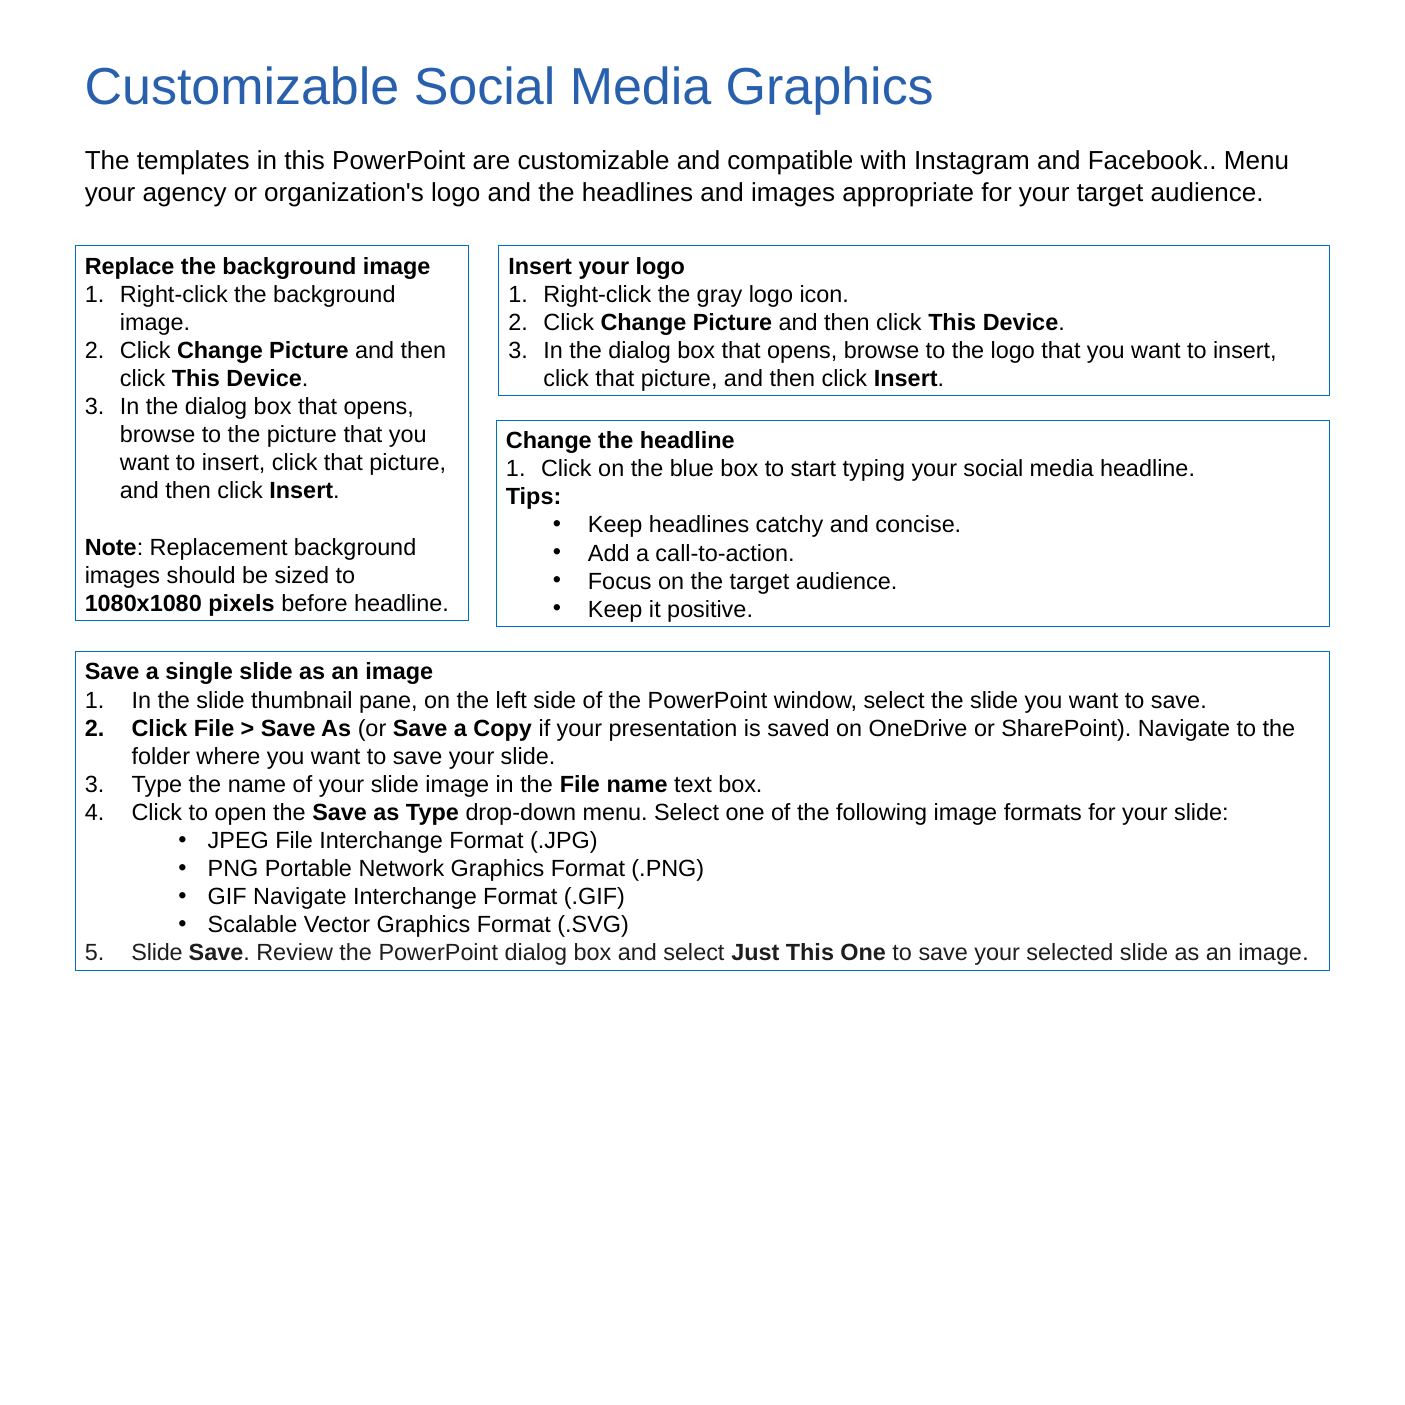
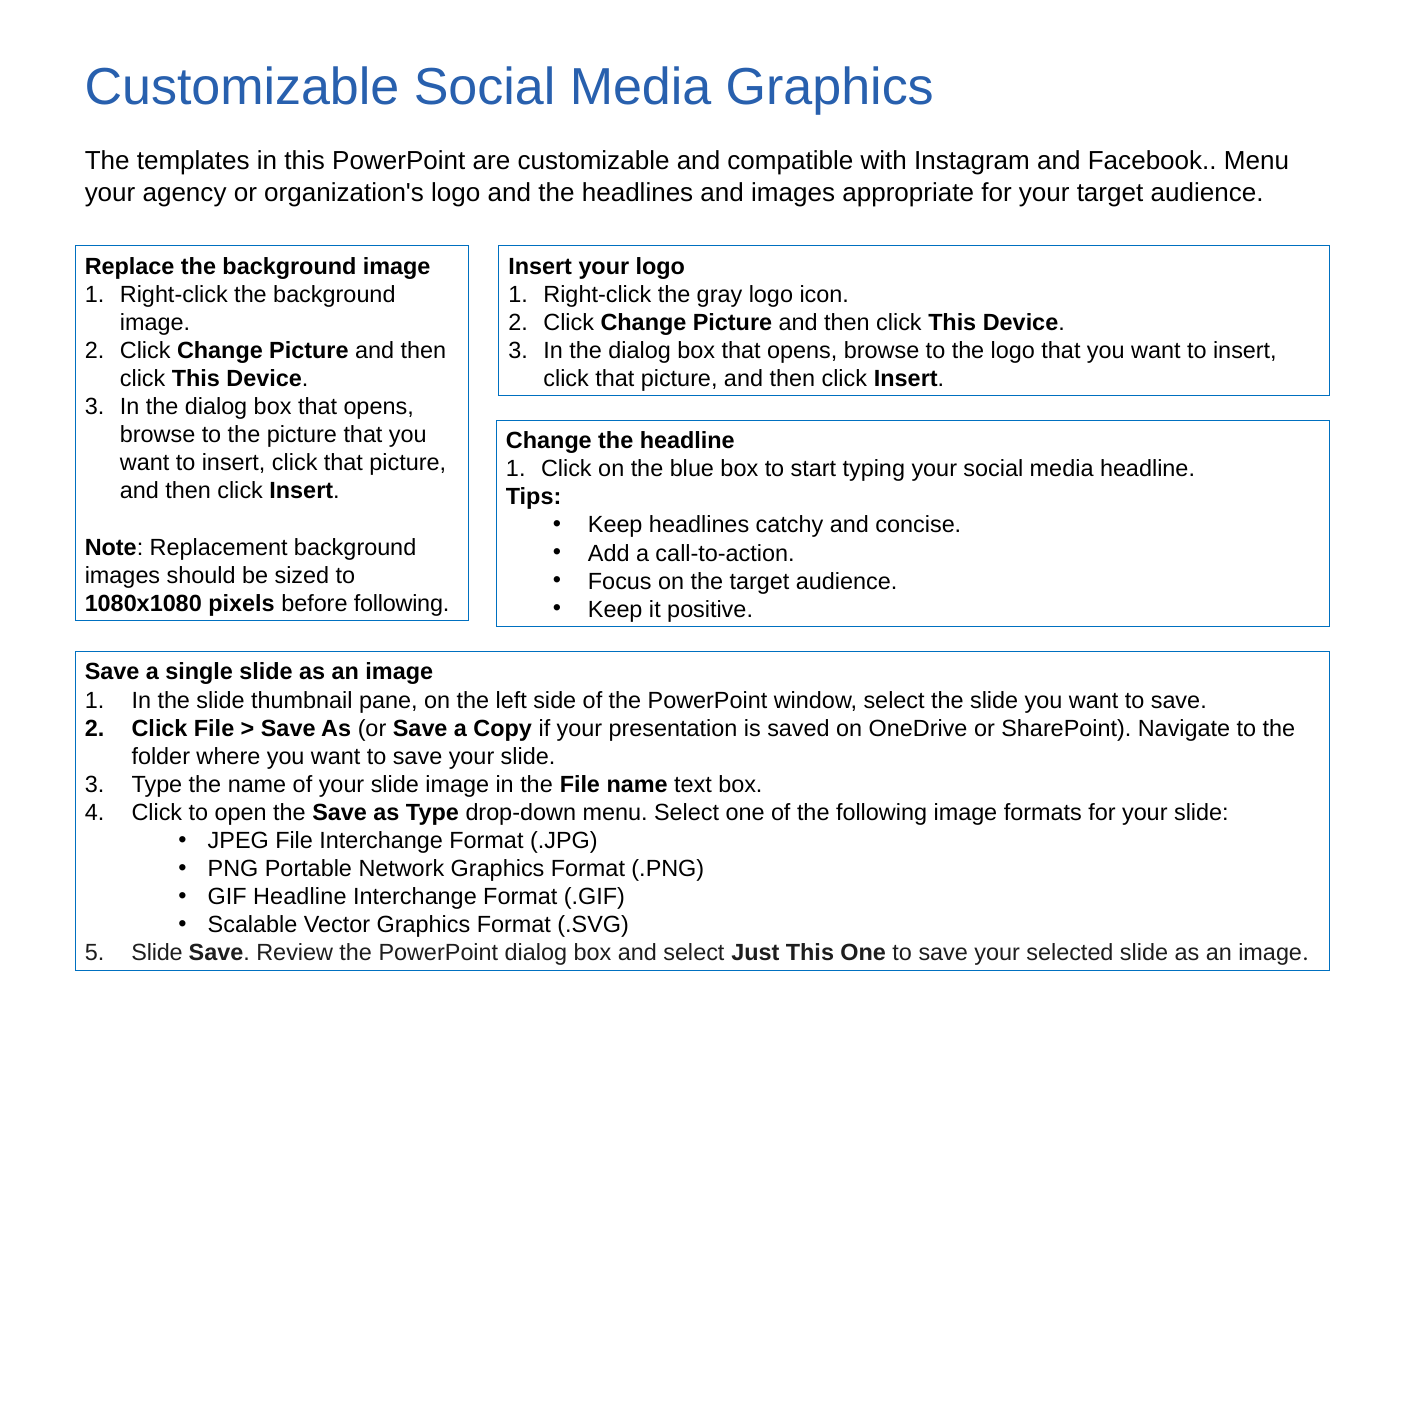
before headline: headline -> following
GIF Navigate: Navigate -> Headline
